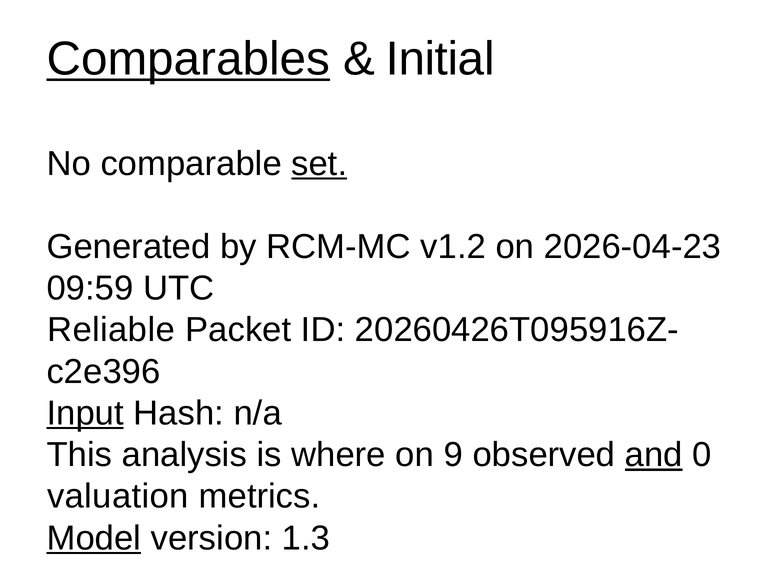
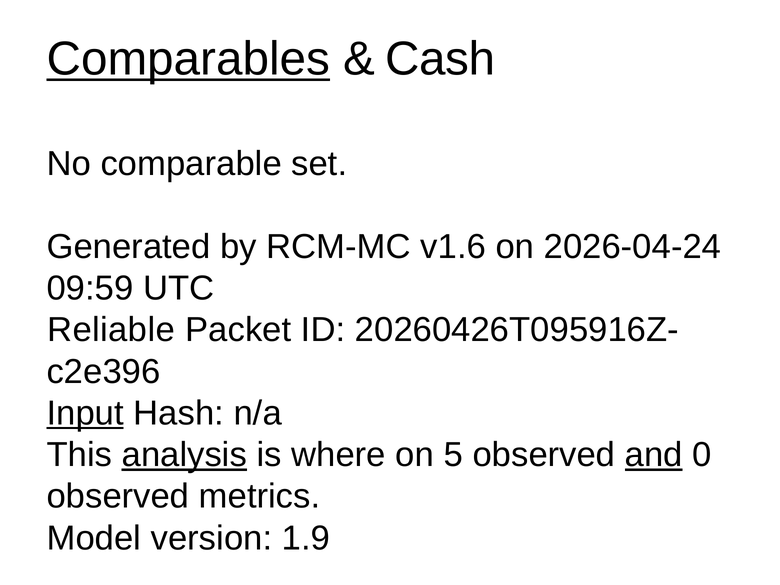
Initial: Initial -> Cash
set underline: present -> none
v1.2: v1.2 -> v1.6
2026-04-23: 2026-04-23 -> 2026-04-24
analysis underline: none -> present
9: 9 -> 5
valuation at (118, 496): valuation -> observed
Model underline: present -> none
1.3: 1.3 -> 1.9
